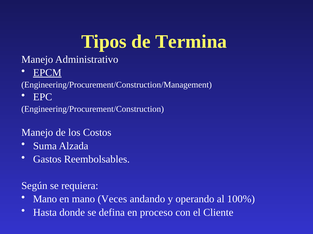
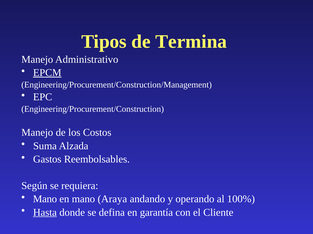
Veces: Veces -> Araya
Hasta underline: none -> present
proceso: proceso -> garantía
